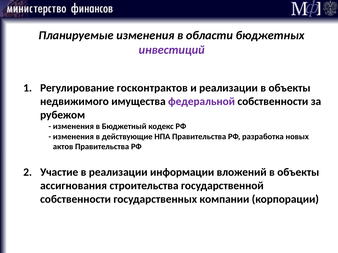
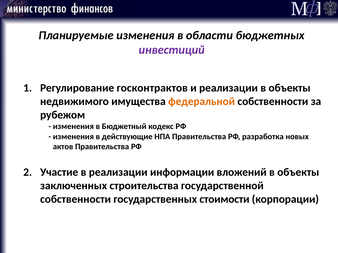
федеральной colour: purple -> orange
ассигнования: ассигнования -> заключенных
компании: компании -> стоимости
